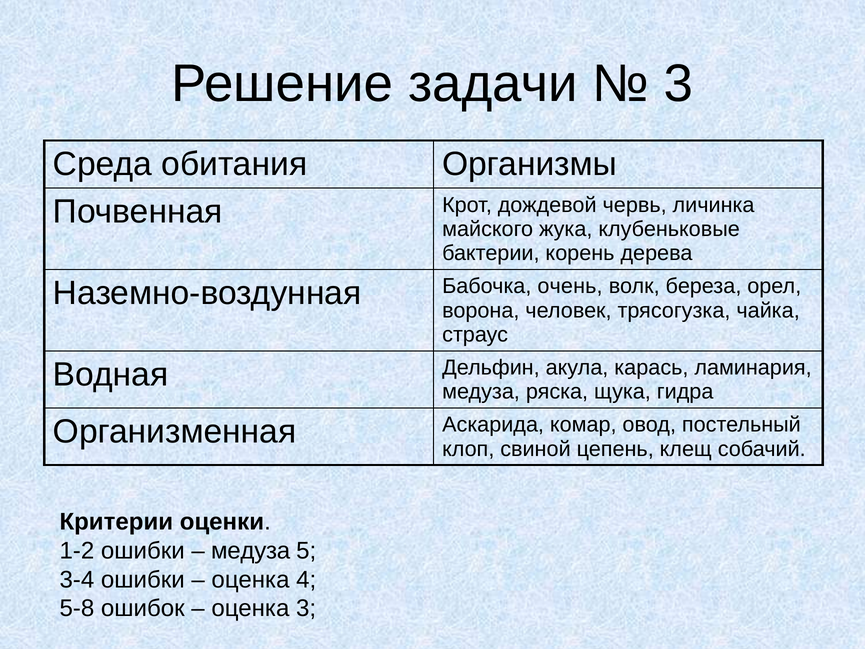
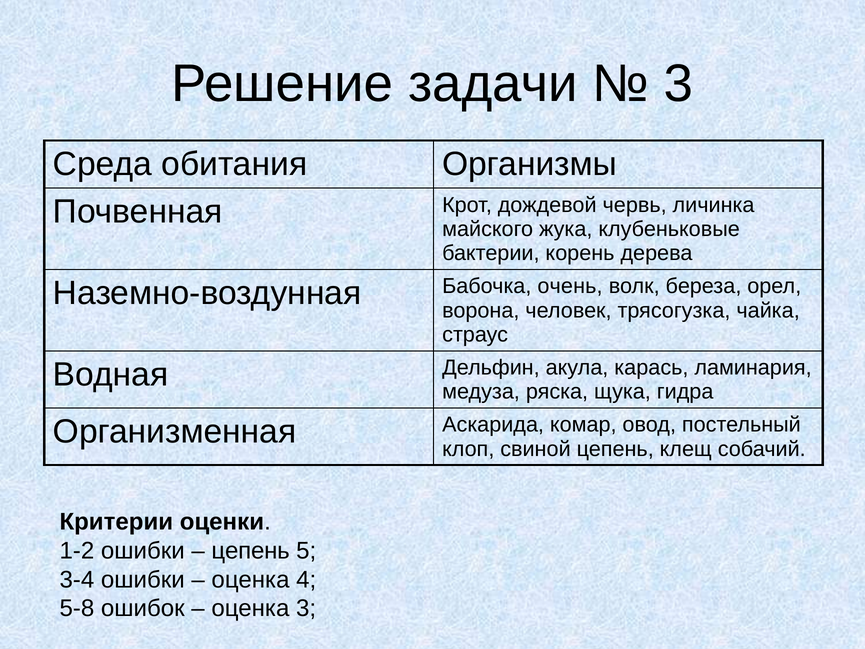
медуза at (251, 551): медуза -> цепень
